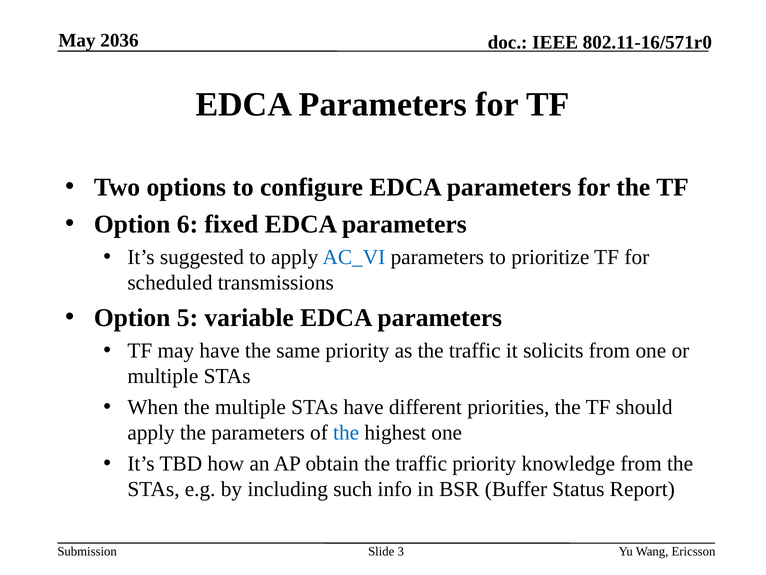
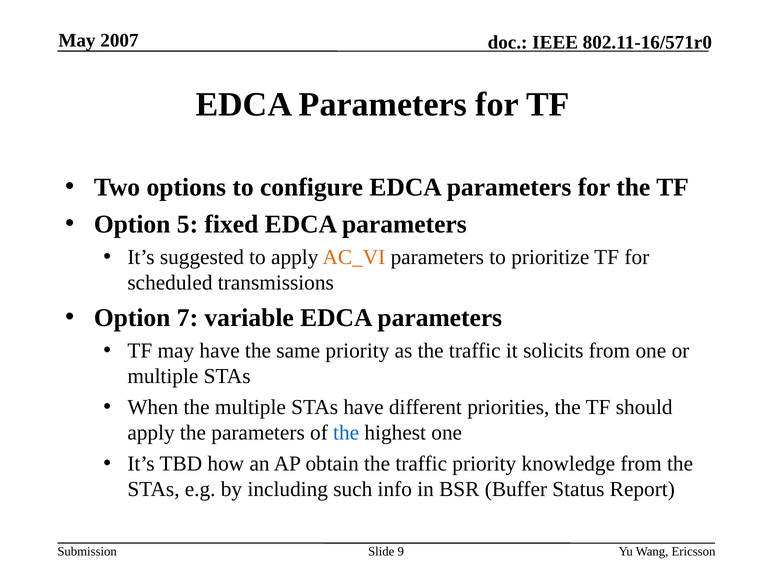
2036: 2036 -> 2007
6: 6 -> 5
AC_VI colour: blue -> orange
5: 5 -> 7
3: 3 -> 9
